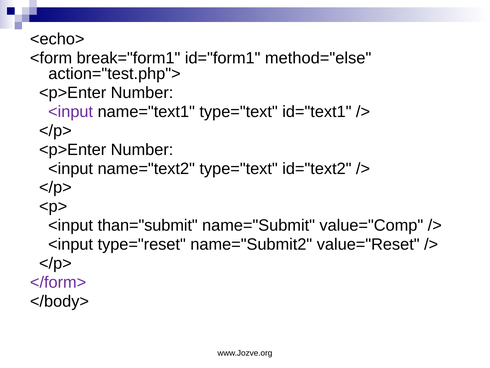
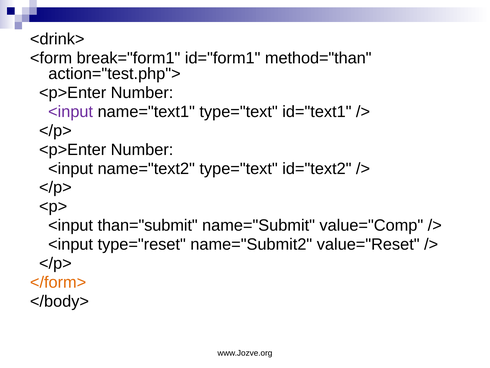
<echo>: <echo> -> <drink>
method="else: method="else -> method="than
</form> colour: purple -> orange
